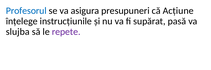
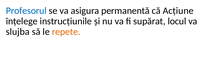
presupuneri: presupuneri -> permanentă
pasă: pasă -> locul
repete colour: purple -> orange
